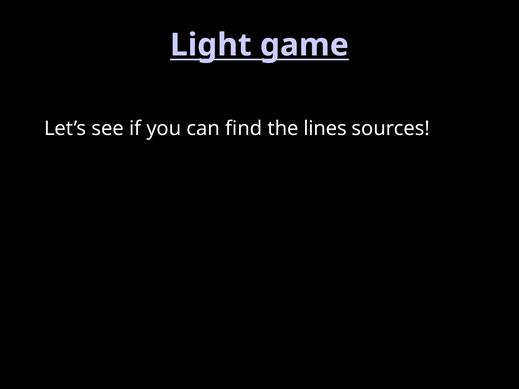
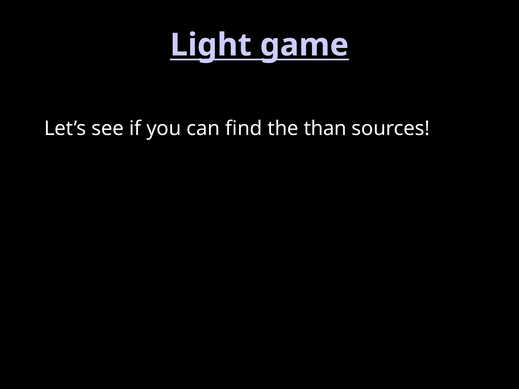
lines: lines -> than
